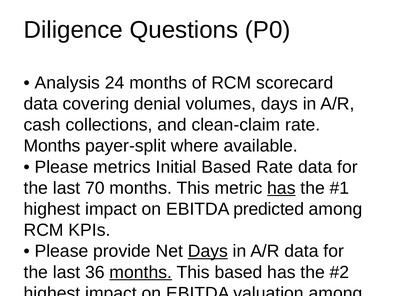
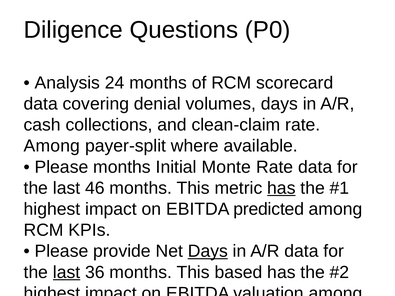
Months at (52, 146): Months -> Among
Please metrics: metrics -> months
Initial Based: Based -> Monte
70: 70 -> 46
last at (67, 272) underline: none -> present
months at (141, 272) underline: present -> none
